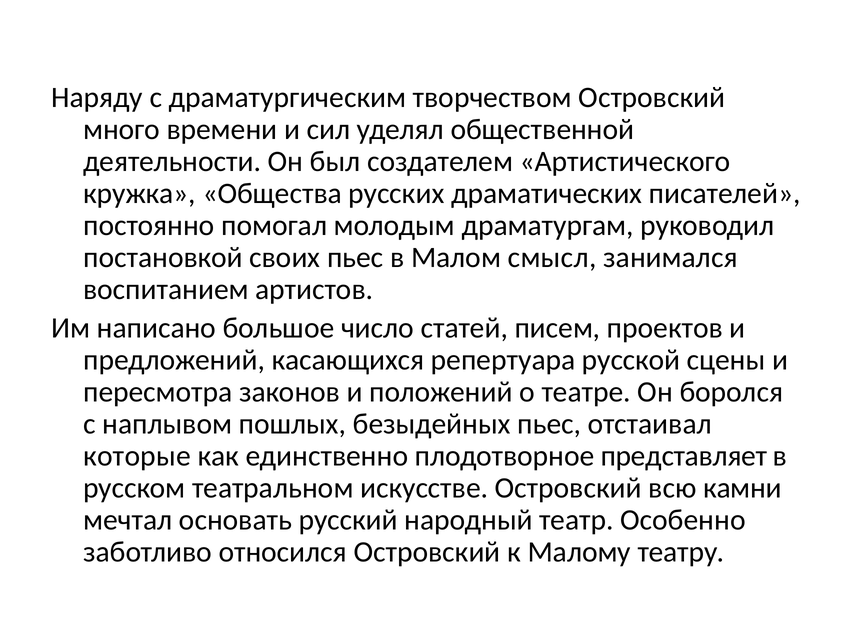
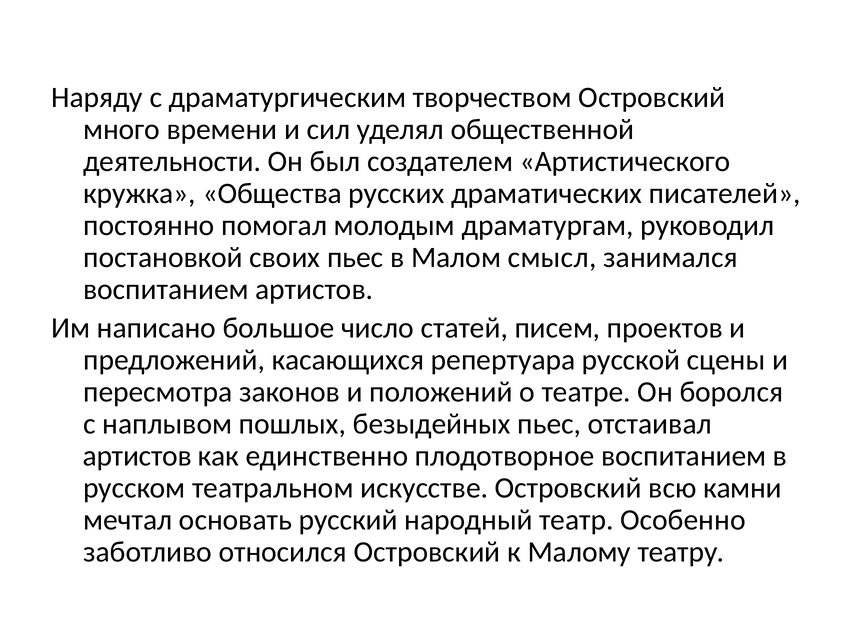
которые at (137, 456): которые -> артистов
плодотворное представляет: представляет -> воспитанием
